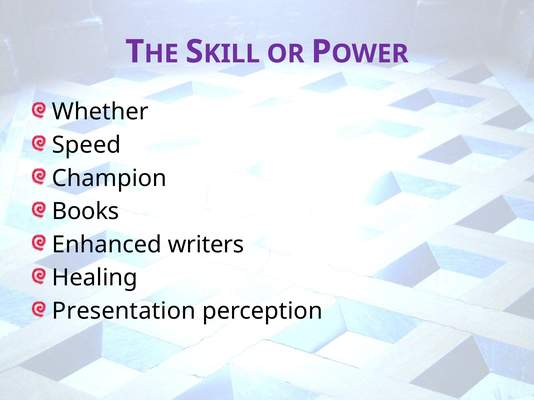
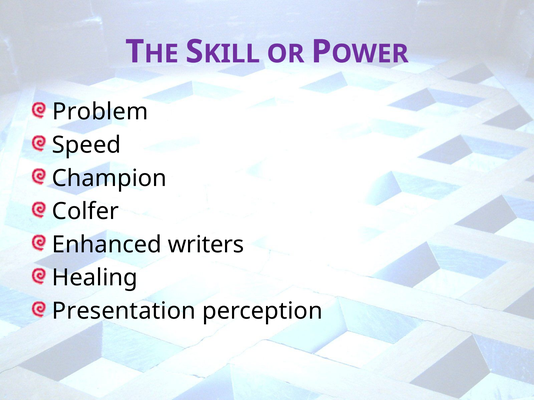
Whether: Whether -> Problem
Books: Books -> Colfer
